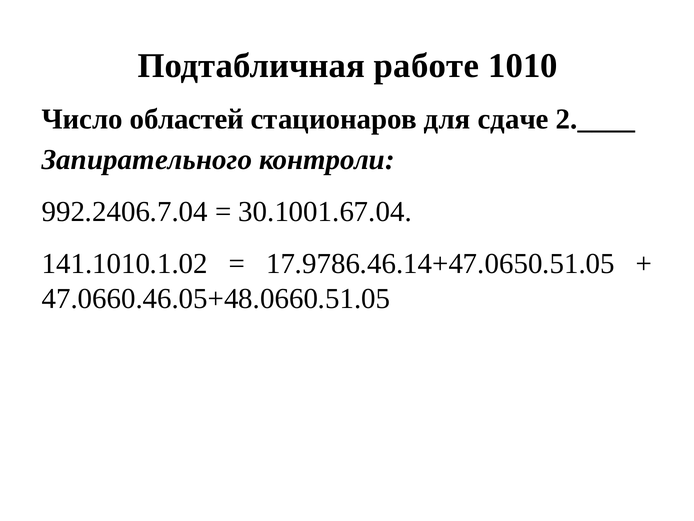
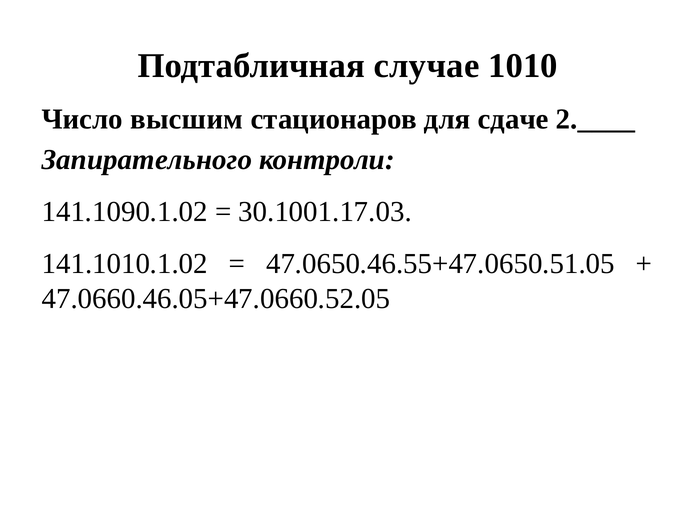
работе: работе -> случае
областей: областей -> высшим
992.2406.7.04: 992.2406.7.04 -> 141.1090.1.02
30.1001.67.04: 30.1001.67.04 -> 30.1001.17.03
17.9786.46.14+47.0650.51.05: 17.9786.46.14+47.0650.51.05 -> 47.0650.46.55+47.0650.51.05
47.0660.46.05+48.0660.51.05: 47.0660.46.05+48.0660.51.05 -> 47.0660.46.05+47.0660.52.05
